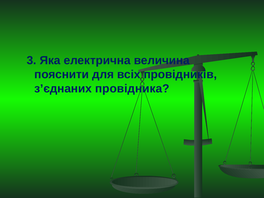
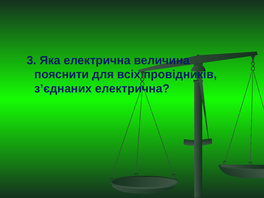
з’єднаних провідника: провідника -> електрична
